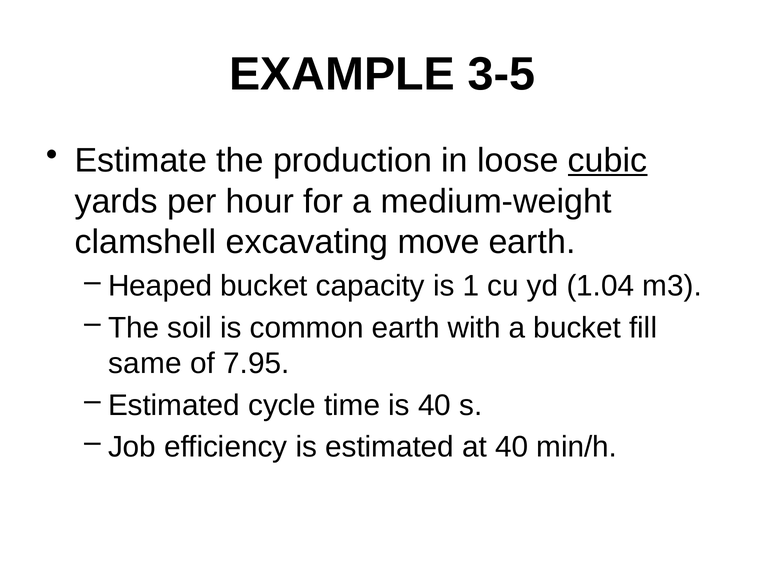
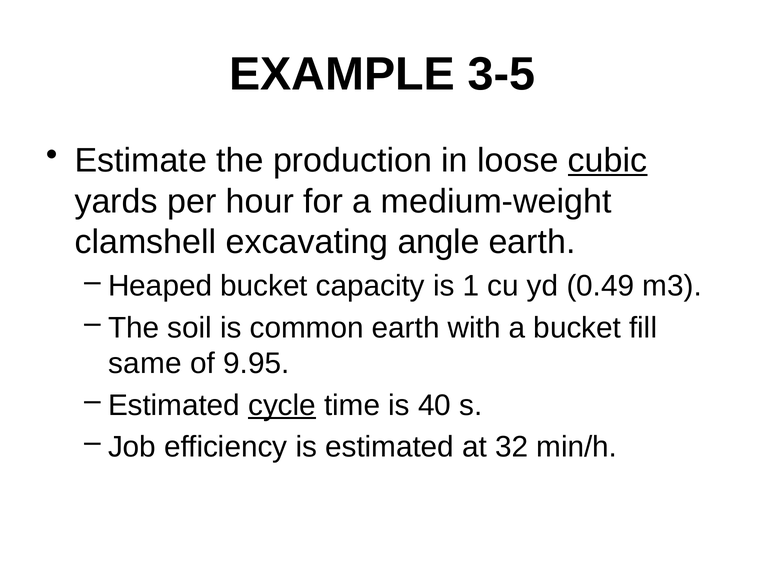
move: move -> angle
1.04: 1.04 -> 0.49
7.95: 7.95 -> 9.95
cycle underline: none -> present
at 40: 40 -> 32
